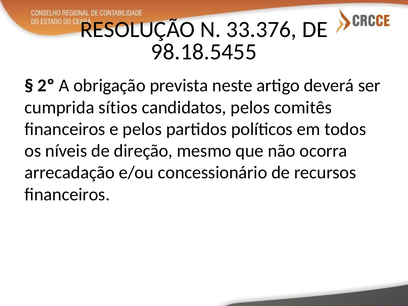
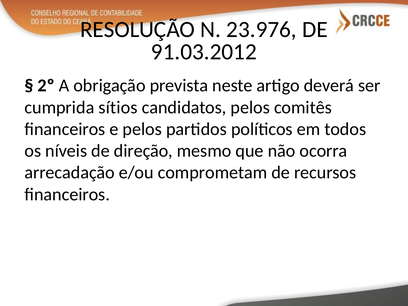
33.376: 33.376 -> 23.976
98.18.5455: 98.18.5455 -> 91.03.2012
concessionário: concessionário -> comprometam
